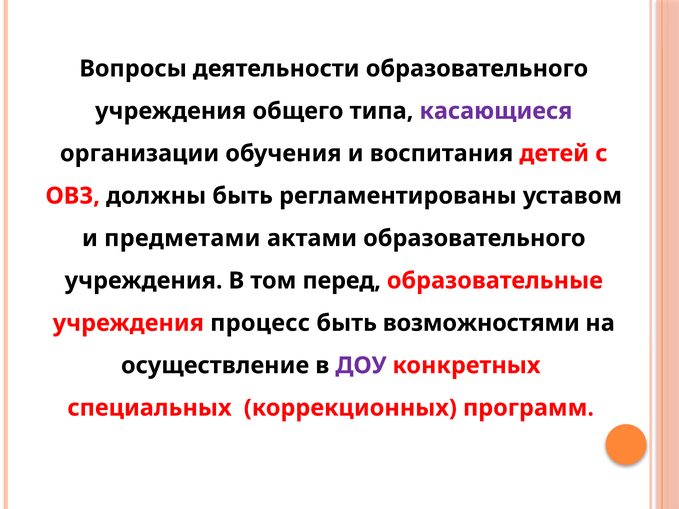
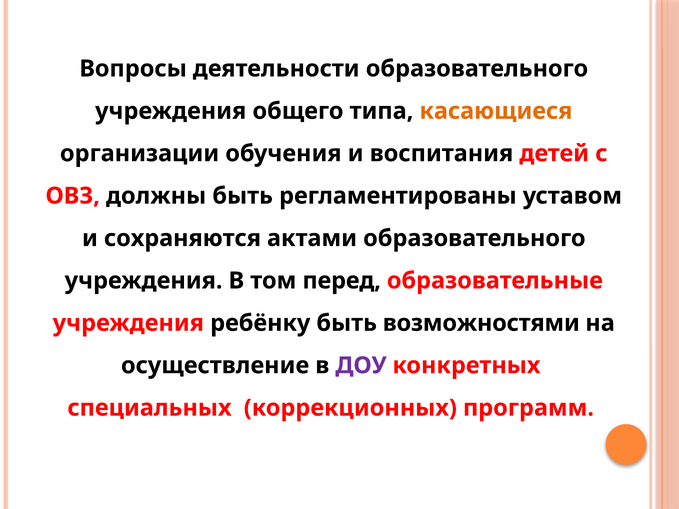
касающиеся colour: purple -> orange
предметами: предметами -> сохраняются
процесс: процесс -> ребёнку
